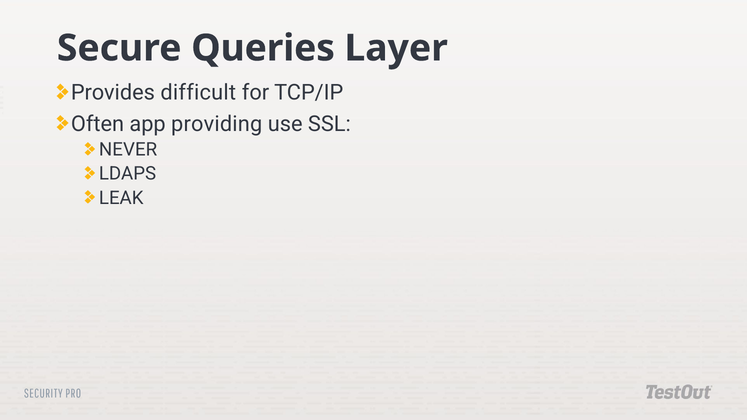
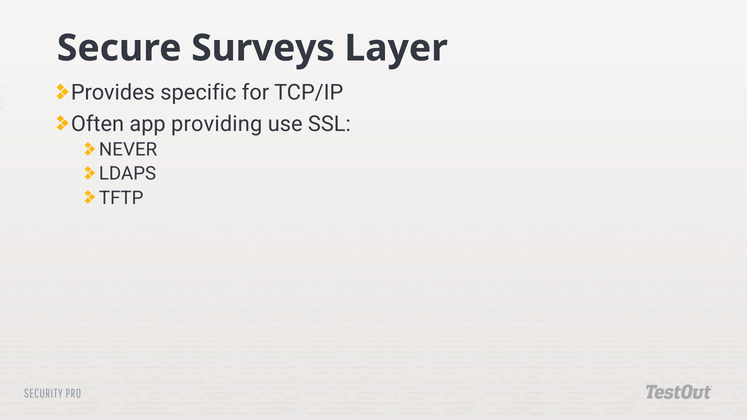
Queries: Queries -> Surveys
difficult: difficult -> specific
LEAK: LEAK -> TFTP
